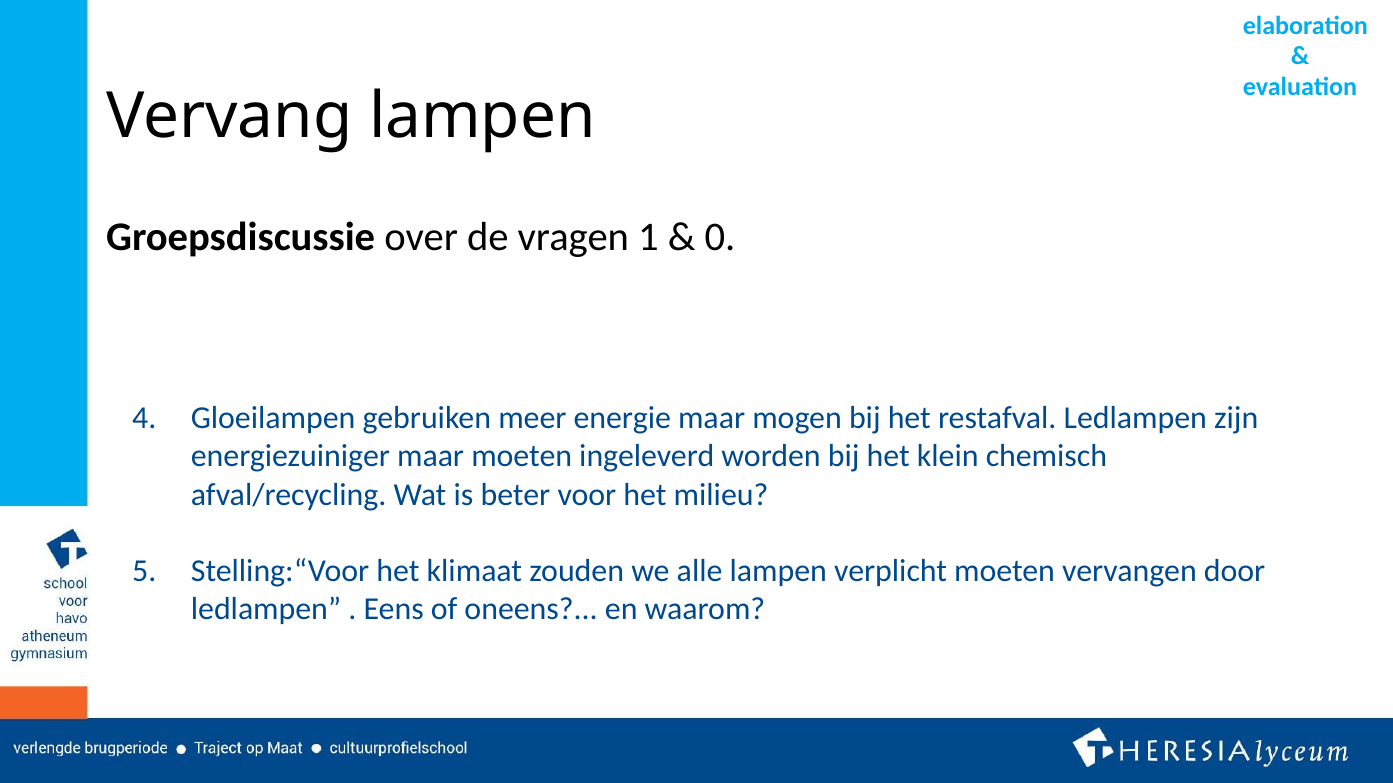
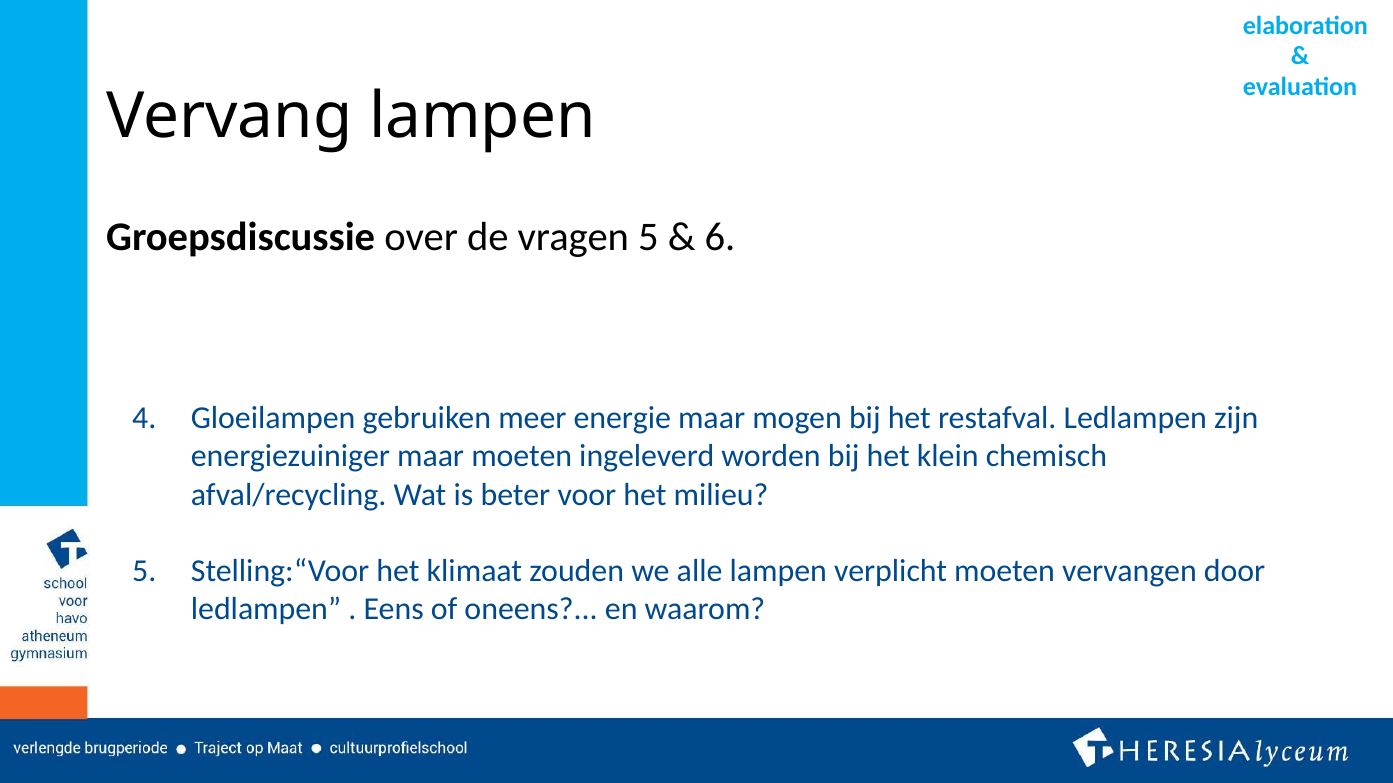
vragen 1: 1 -> 5
0: 0 -> 6
